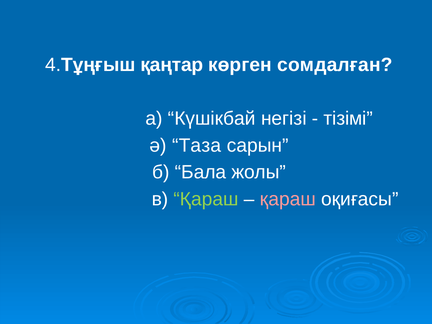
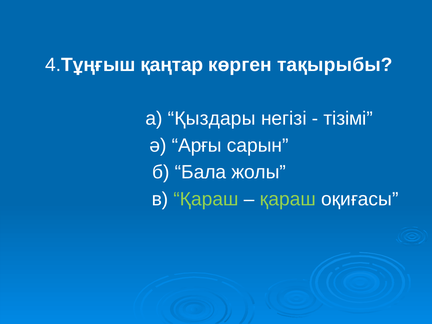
сомдалған: сомдалған -> тақырыбы
Күшікбай: Күшікбай -> Қыздары
Таза: Таза -> Арғы
қараш at (288, 199) colour: pink -> light green
